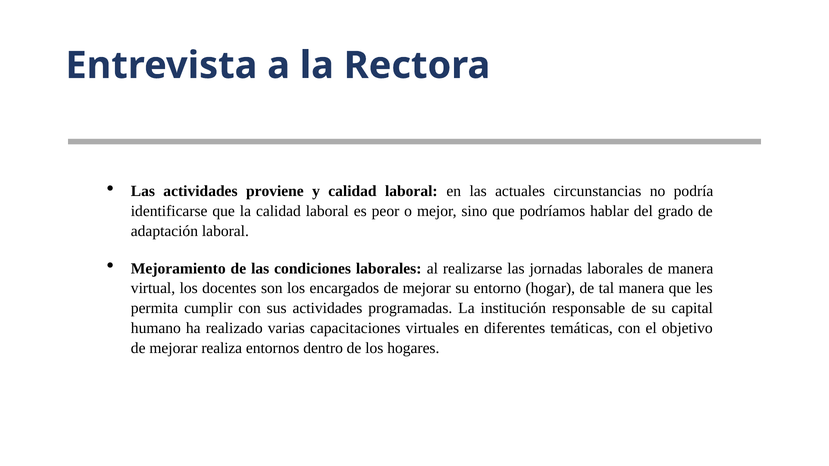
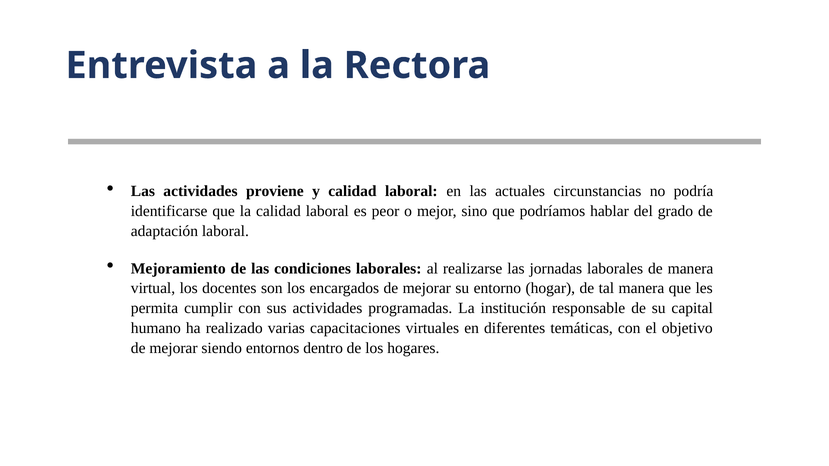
realiza: realiza -> siendo
